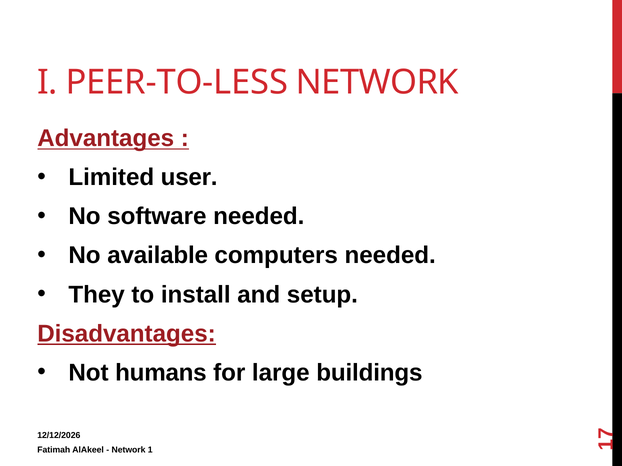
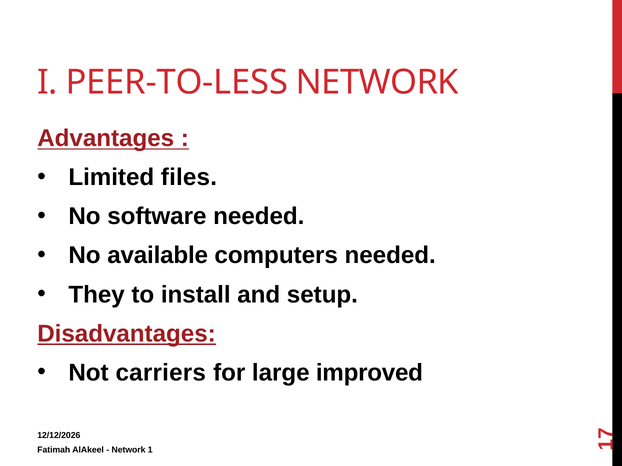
user: user -> files
humans: humans -> carriers
buildings: buildings -> improved
